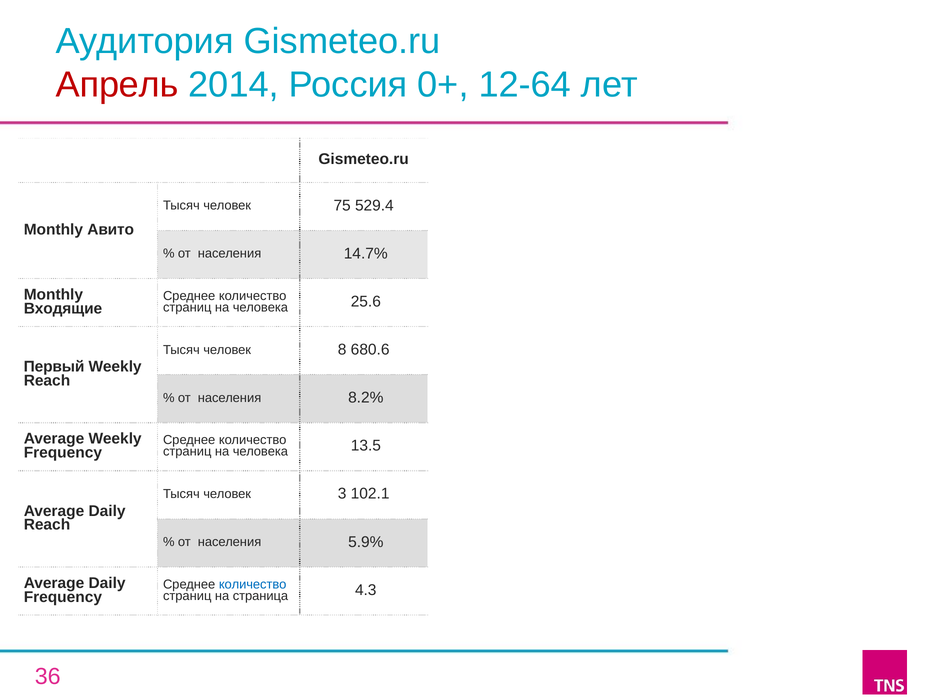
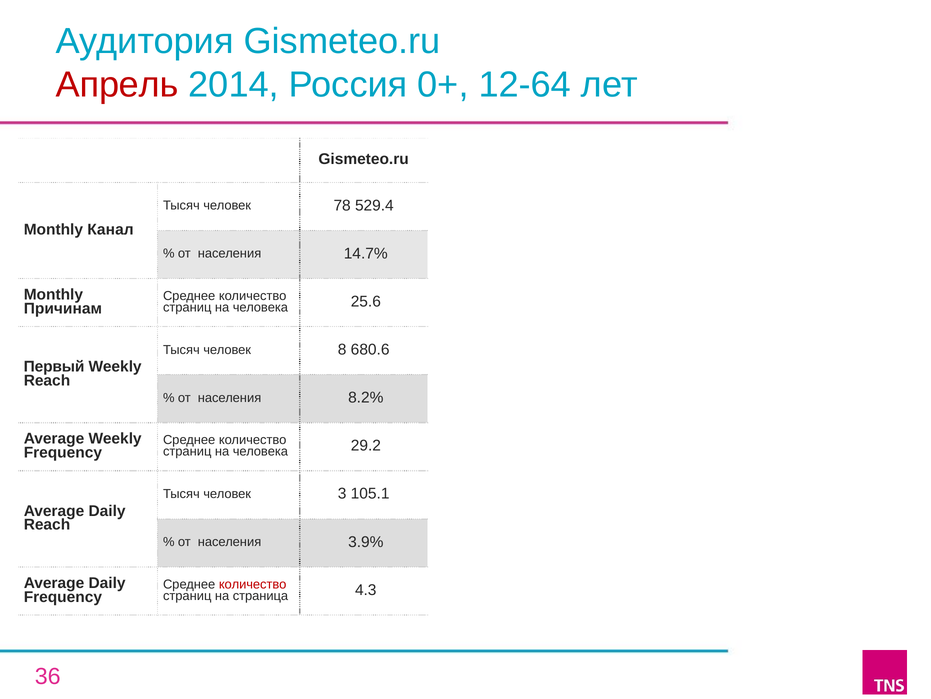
75: 75 -> 78
Авито: Авито -> Канал
Входящие: Входящие -> Причинам
13.5: 13.5 -> 29.2
102.1: 102.1 -> 105.1
5.9%: 5.9% -> 3.9%
количество at (253, 584) colour: blue -> red
